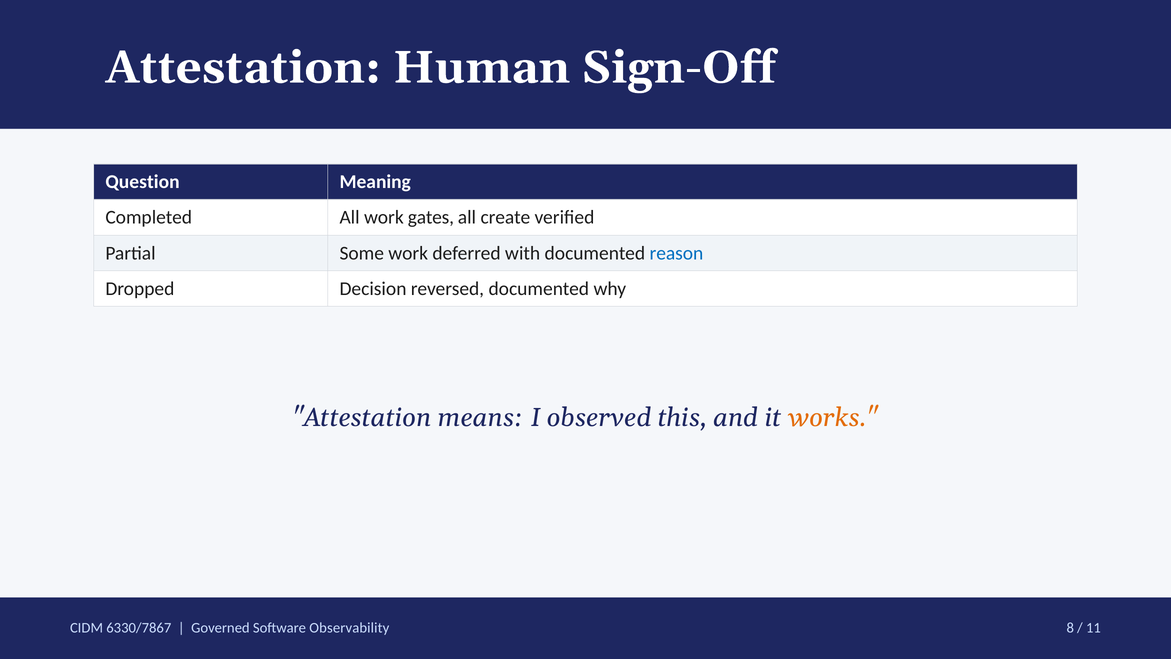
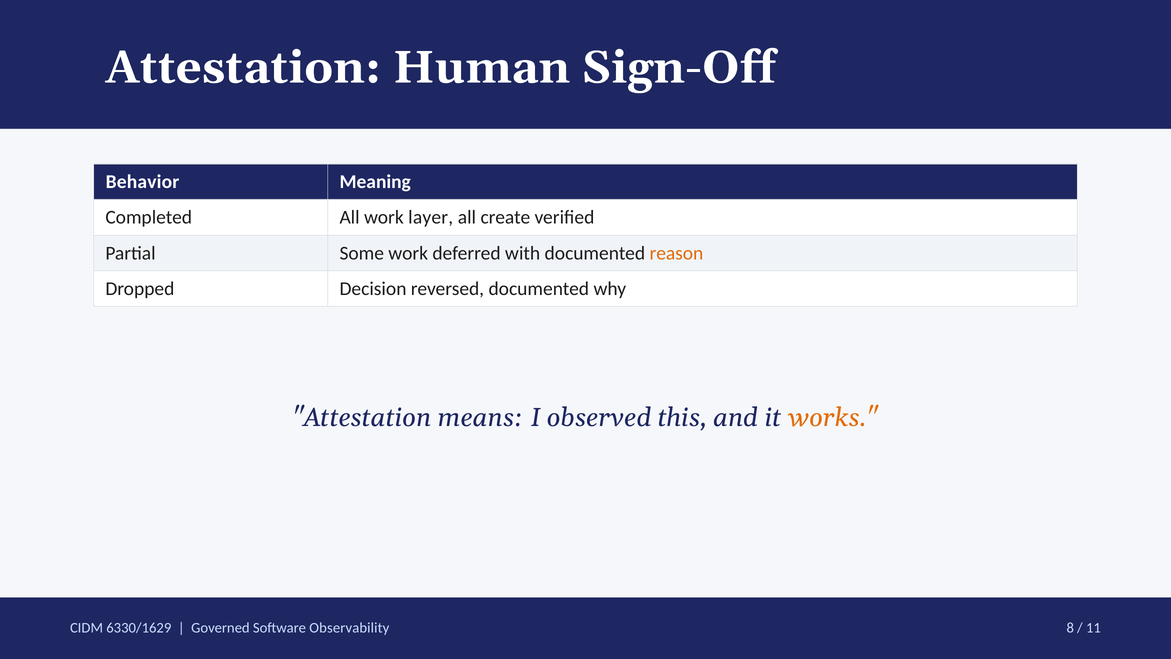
Question: Question -> Behavior
gates: gates -> layer
reason colour: blue -> orange
6330/7867: 6330/7867 -> 6330/1629
